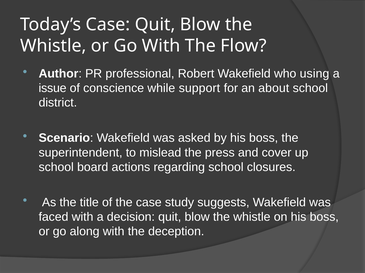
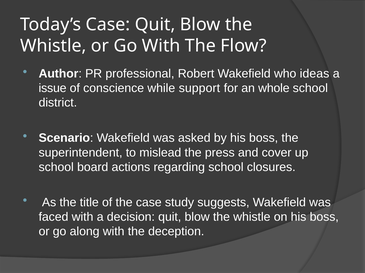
using: using -> ideas
about: about -> whole
